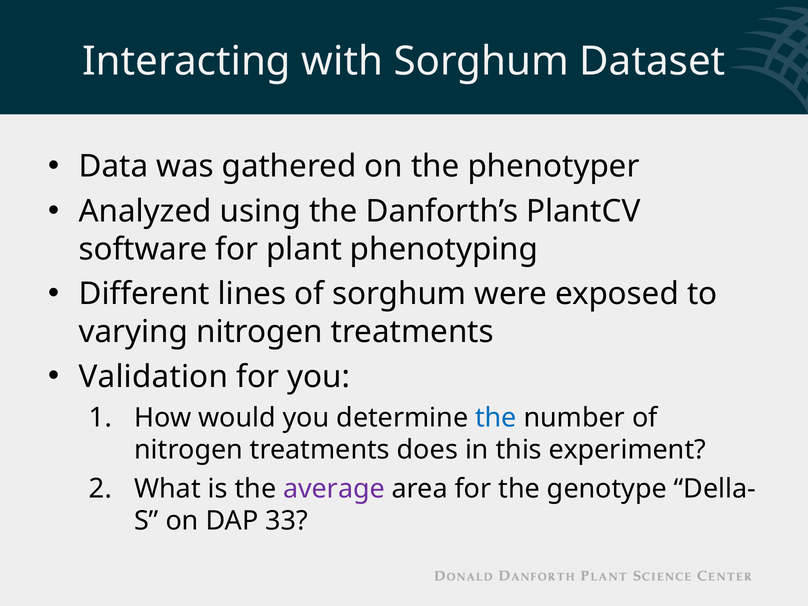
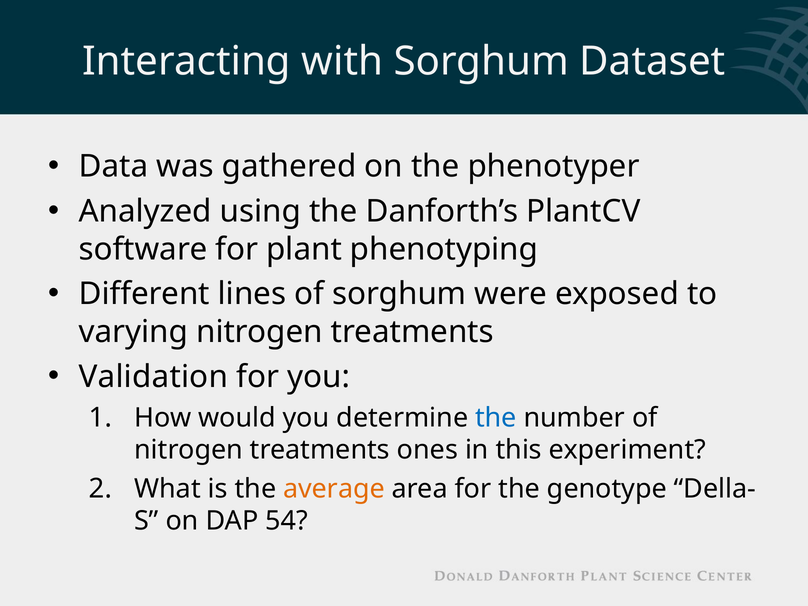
does: does -> ones
average colour: purple -> orange
33: 33 -> 54
